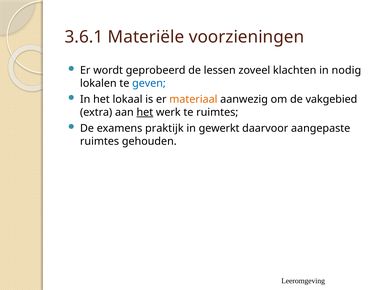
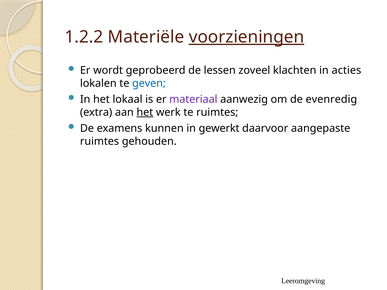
3.6.1: 3.6.1 -> 1.2.2
voorzieningen underline: none -> present
nodig: nodig -> acties
materiaal colour: orange -> purple
vakgebied: vakgebied -> evenredig
praktijk: praktijk -> kunnen
